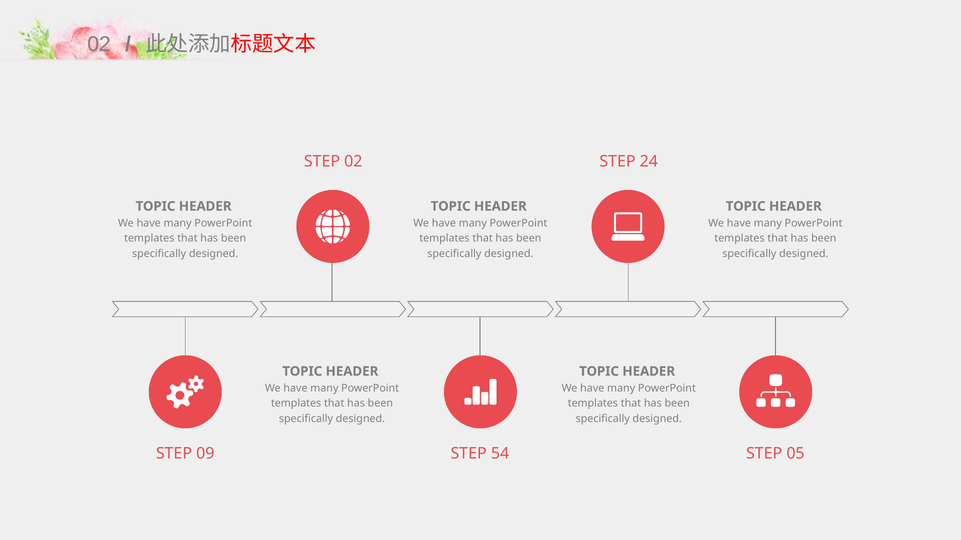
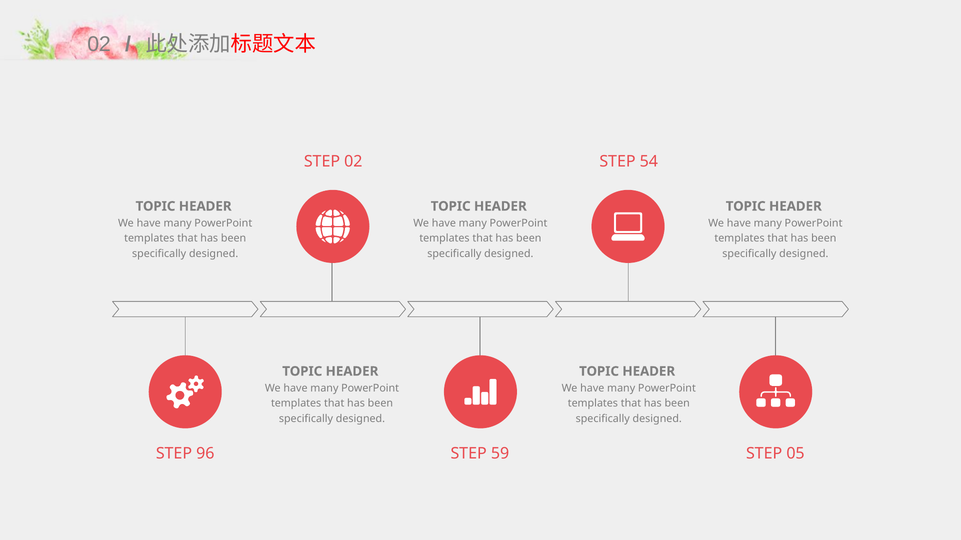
24: 24 -> 54
09: 09 -> 96
54: 54 -> 59
